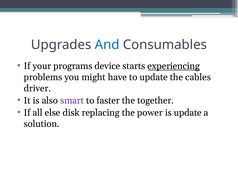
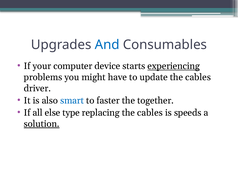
programs: programs -> computer
smart colour: purple -> blue
disk: disk -> type
replacing the power: power -> cables
is update: update -> speeds
solution underline: none -> present
